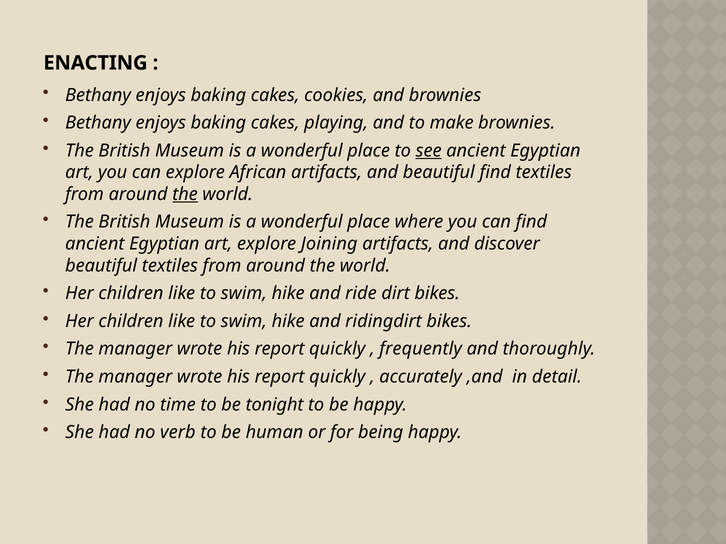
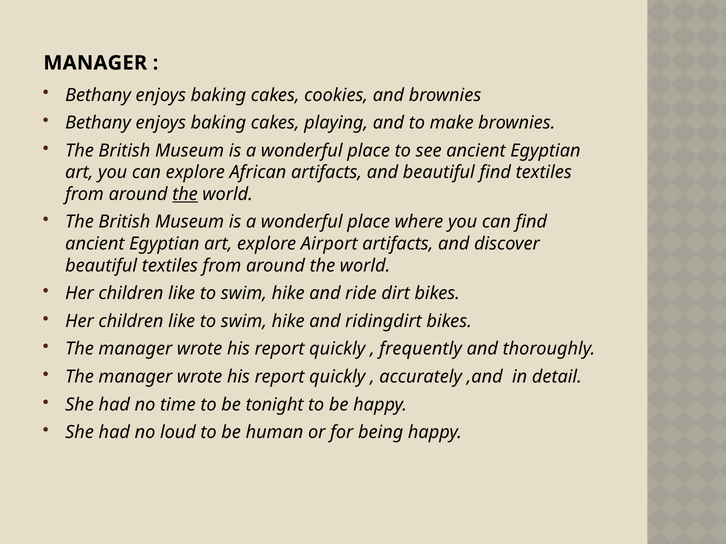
ENACTING at (95, 63): ENACTING -> MANAGER
see underline: present -> none
Joining: Joining -> Airport
verb: verb -> loud
